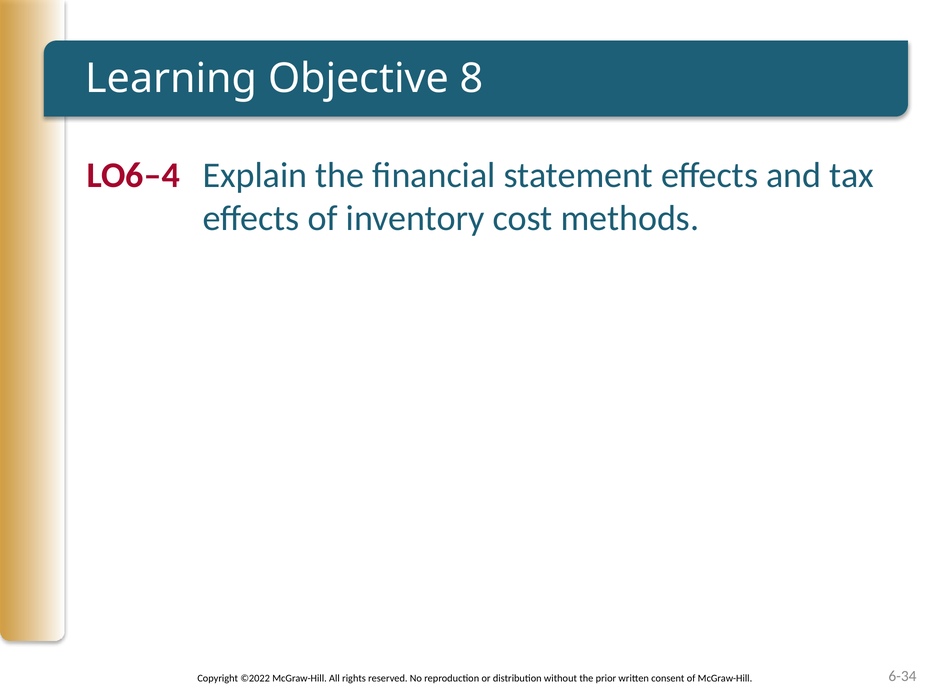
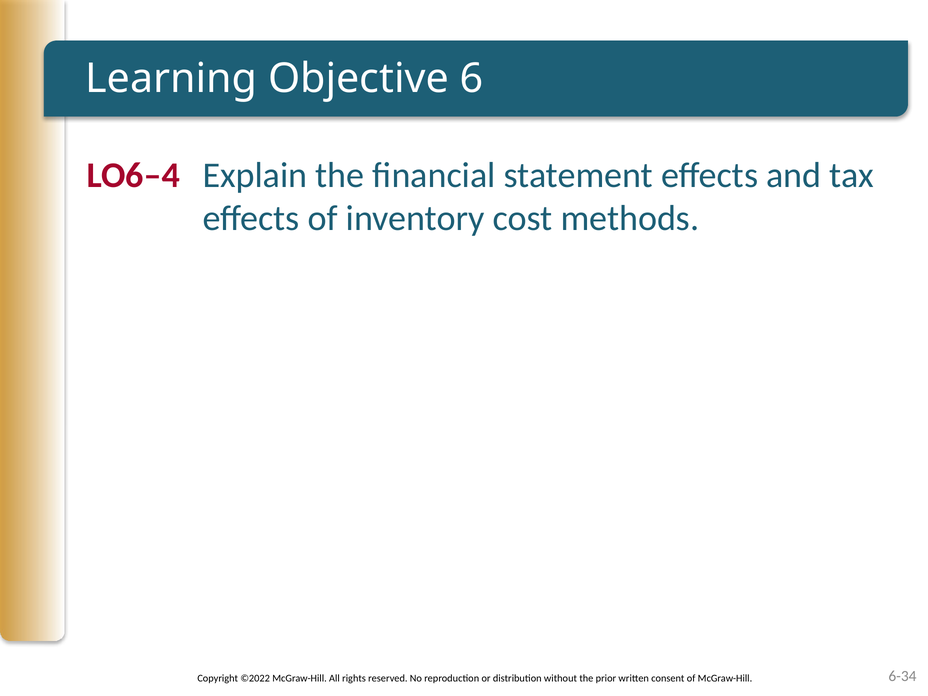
8: 8 -> 6
